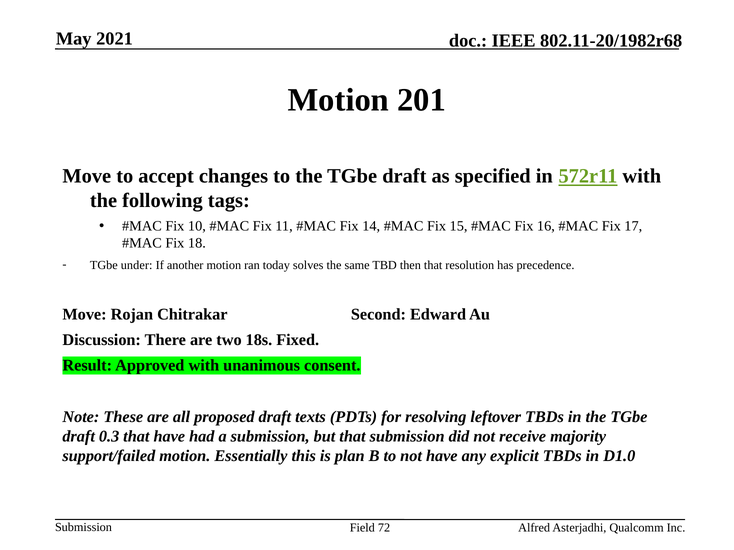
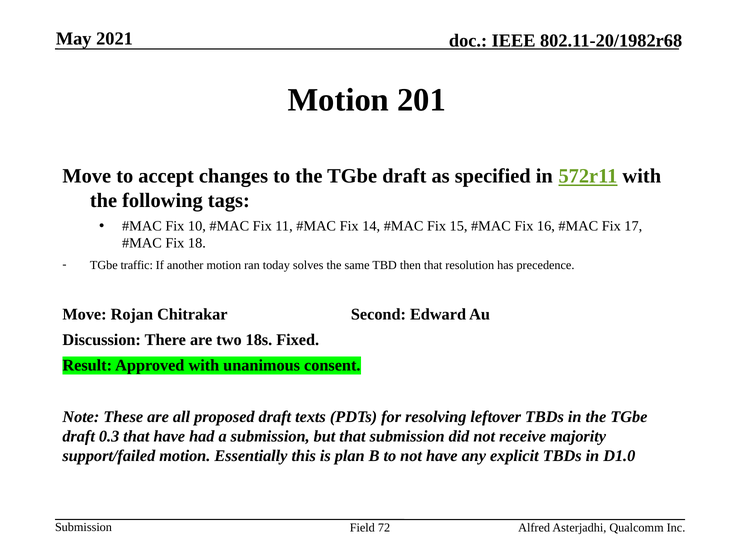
under: under -> traffic
